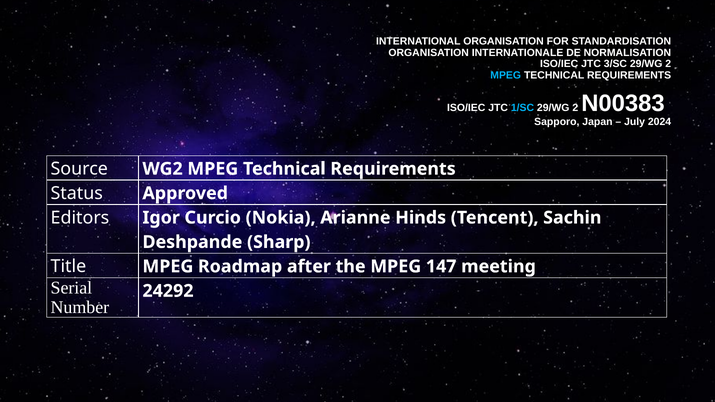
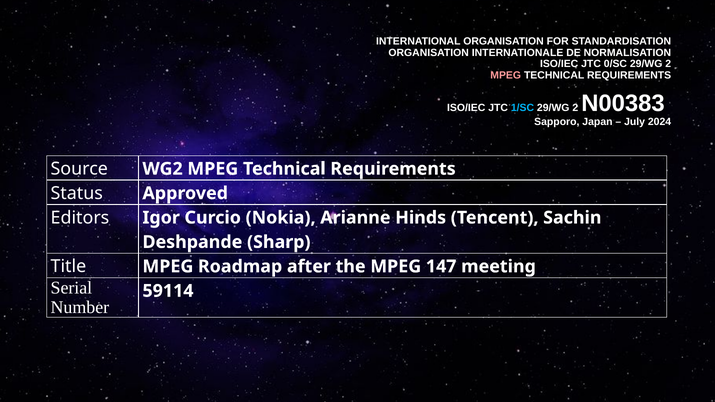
3/SC: 3/SC -> 0/SC
MPEG at (506, 75) colour: light blue -> pink
24292: 24292 -> 59114
